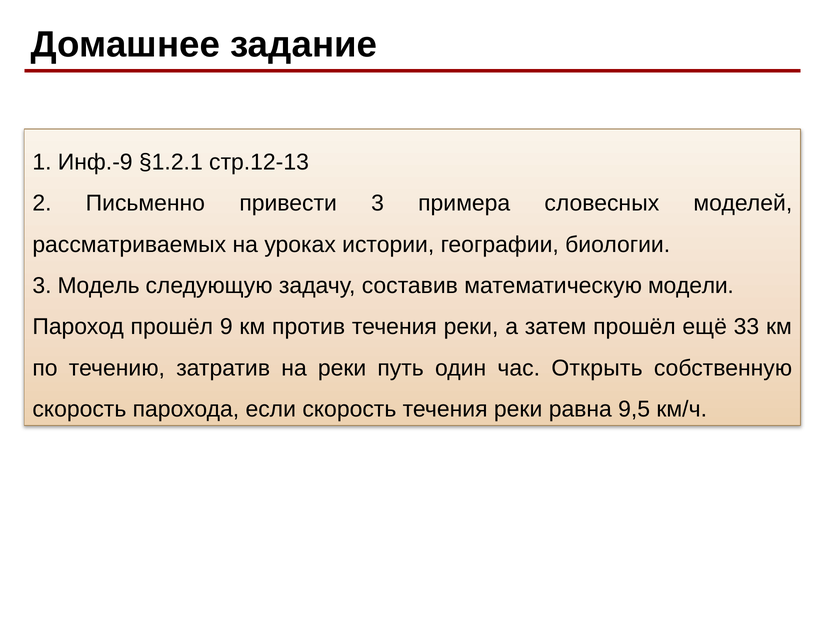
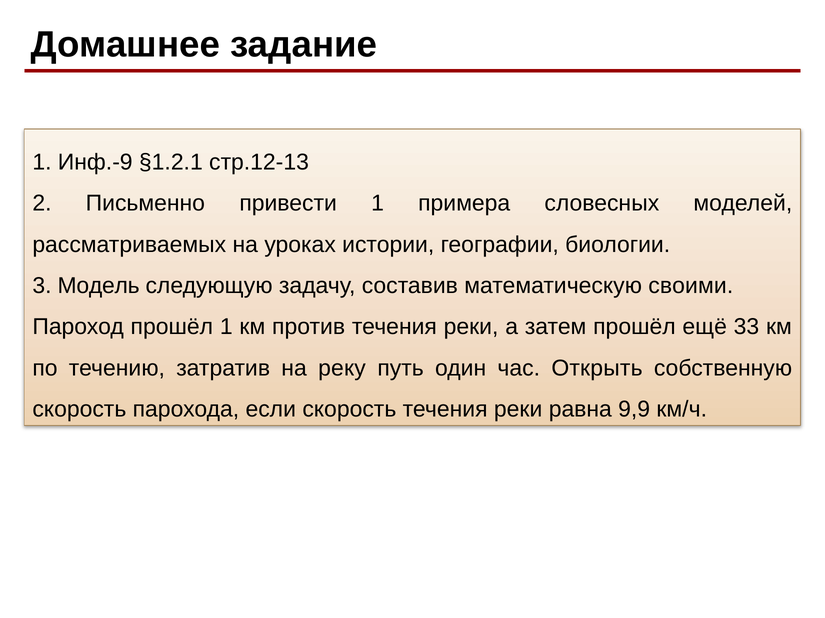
привести 3: 3 -> 1
модели: модели -> своими
прошёл 9: 9 -> 1
на реки: реки -> реку
9,5: 9,5 -> 9,9
